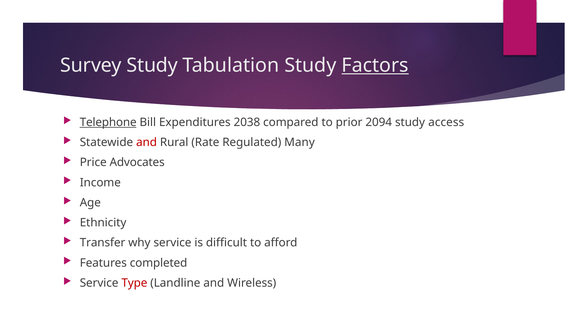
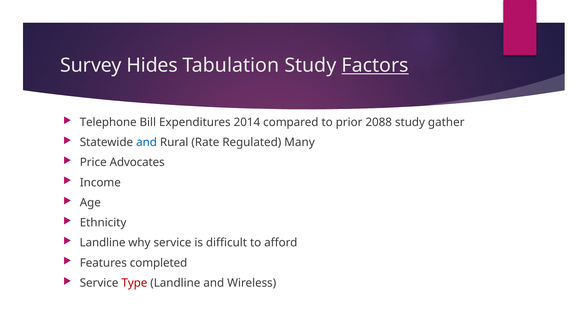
Survey Study: Study -> Hides
Telephone underline: present -> none
2038: 2038 -> 2014
2094: 2094 -> 2088
access: access -> gather
and at (147, 142) colour: red -> blue
Transfer at (103, 243): Transfer -> Landline
